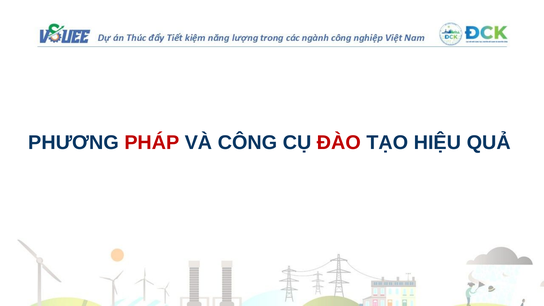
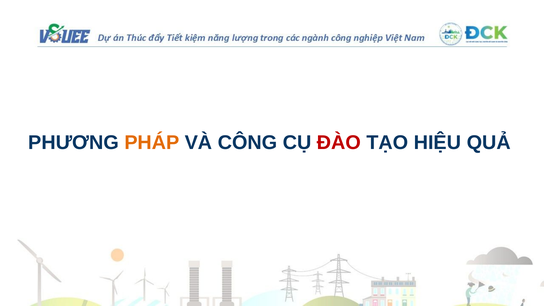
PHÁP colour: red -> orange
